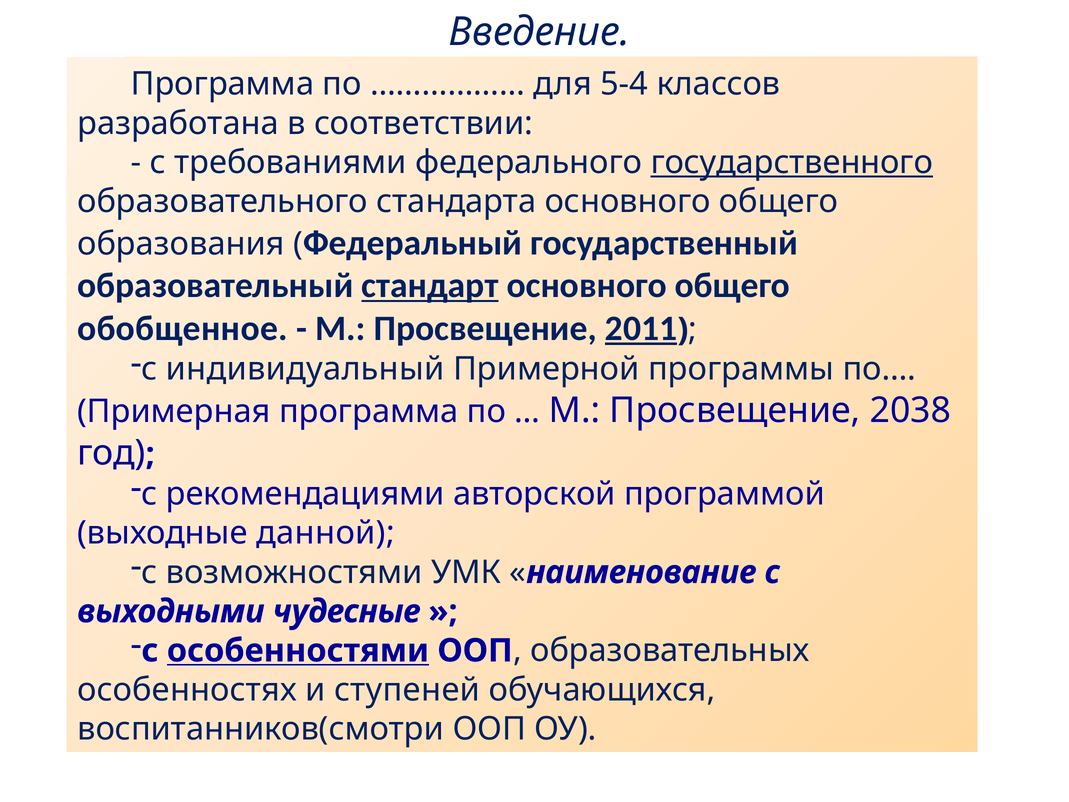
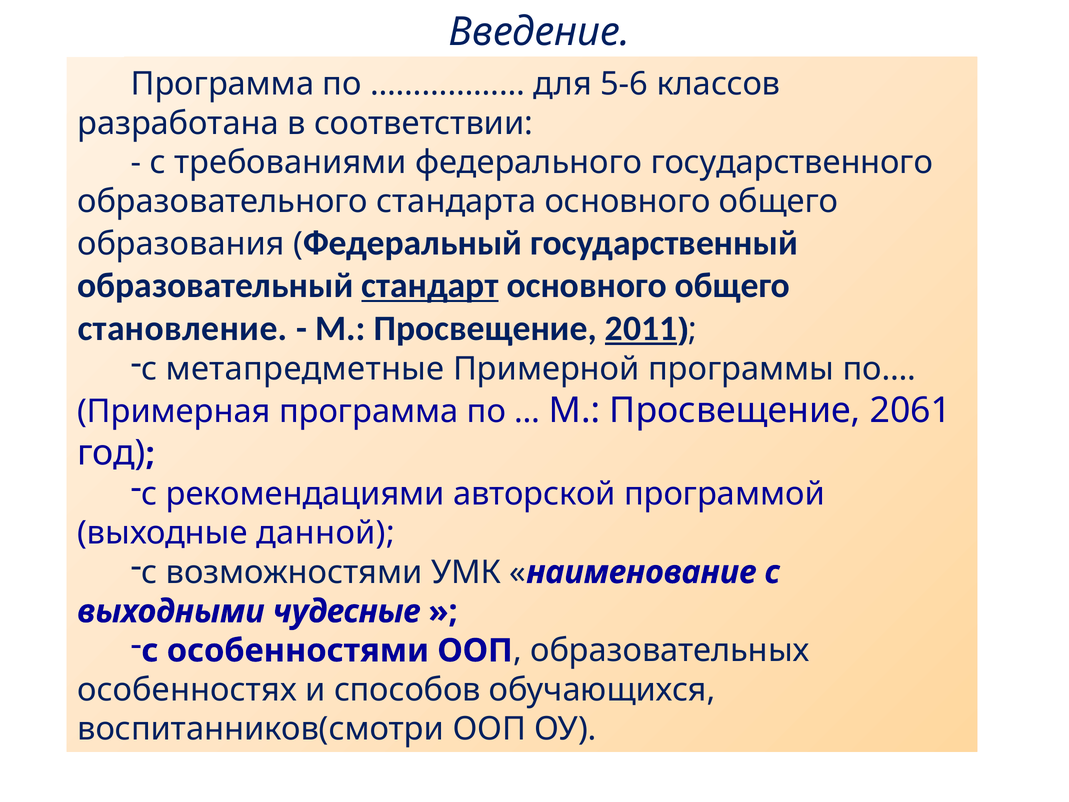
5-4: 5-4 -> 5-6
государственного underline: present -> none
обобщенное: обобщенное -> становление
индивидуальный: индивидуальный -> метапредметные
2038: 2038 -> 2061
особенностями underline: present -> none
ступеней: ступеней -> способов
